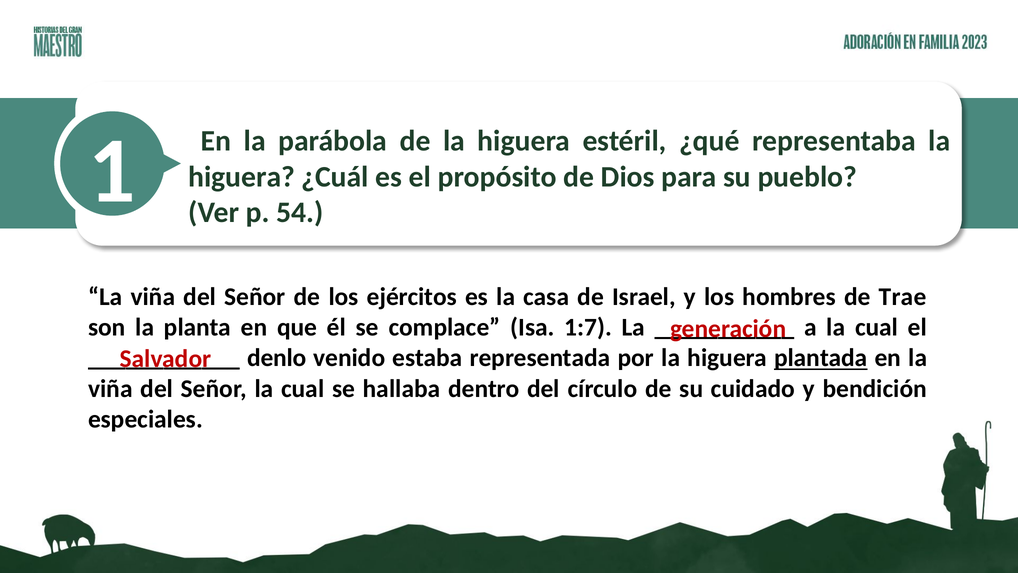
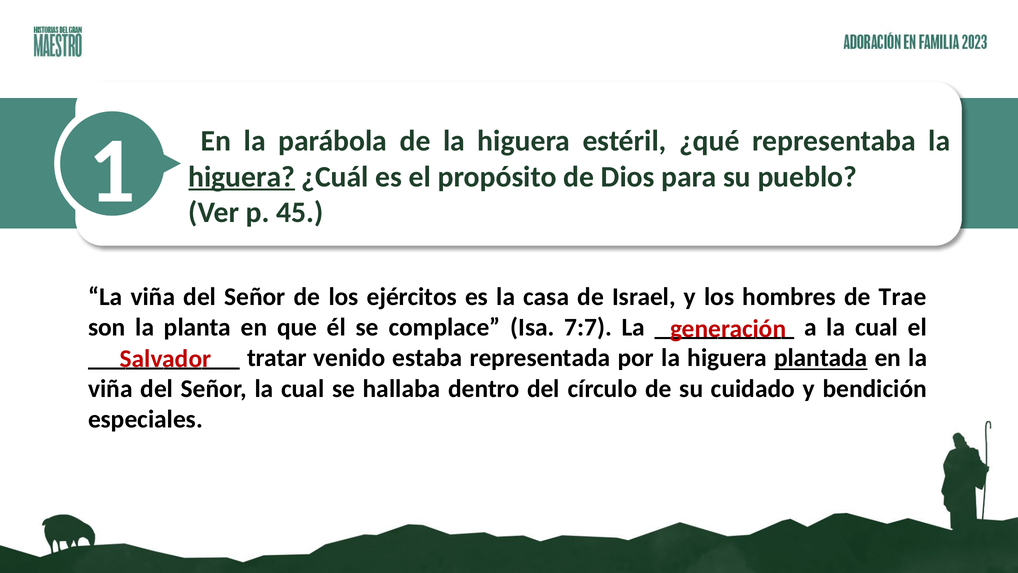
higuera at (242, 177) underline: none -> present
54: 54 -> 45
1:7: 1:7 -> 7:7
denlo: denlo -> tratar
